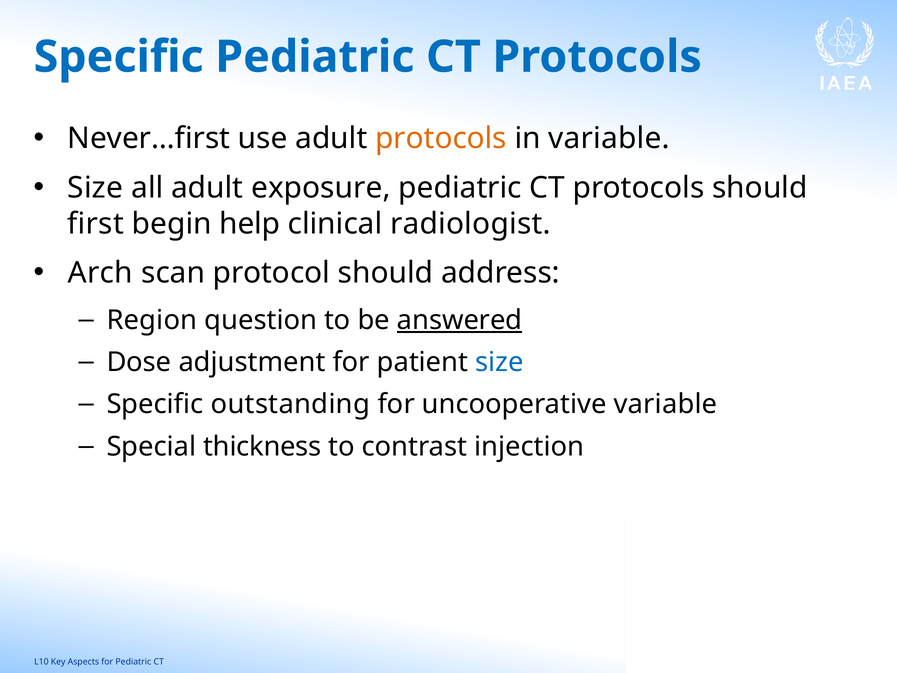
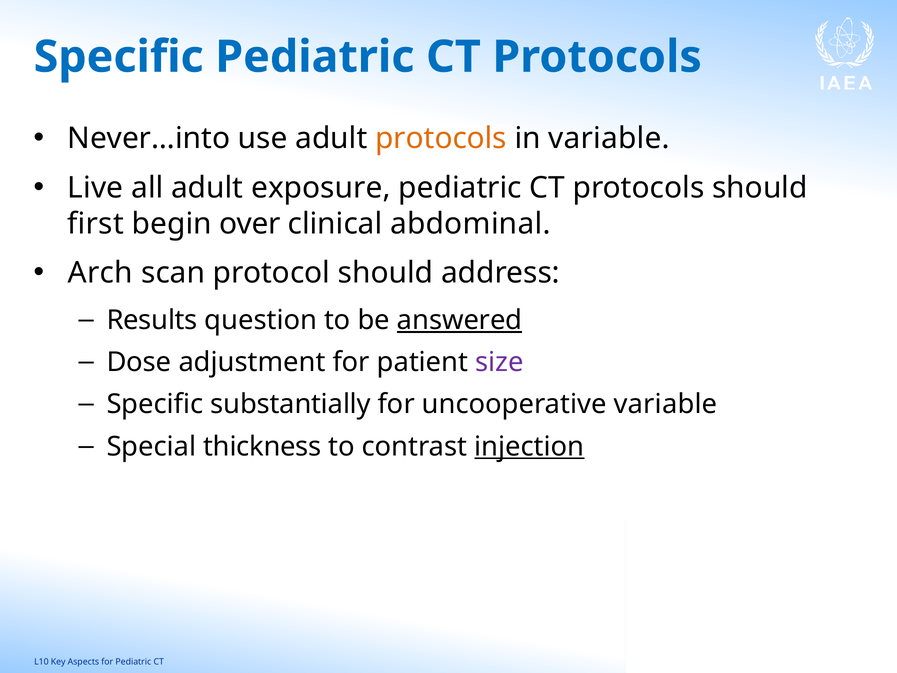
Never…first: Never…first -> Never…into
Size at (95, 188): Size -> Live
help: help -> over
radiologist: radiologist -> abdominal
Region: Region -> Results
size at (499, 362) colour: blue -> purple
outstanding: outstanding -> substantially
injection underline: none -> present
